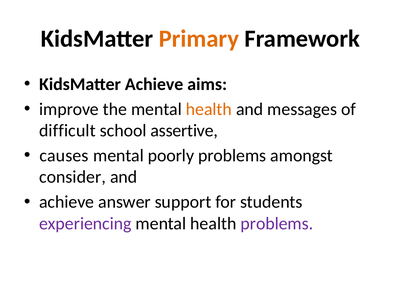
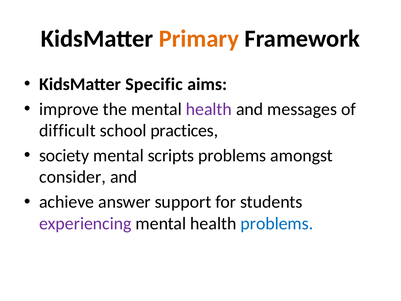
KidsMatter Achieve: Achieve -> Specific
health at (209, 109) colour: orange -> purple
assertive: assertive -> practices
causes: causes -> society
poorly: poorly -> scripts
problems at (277, 223) colour: purple -> blue
